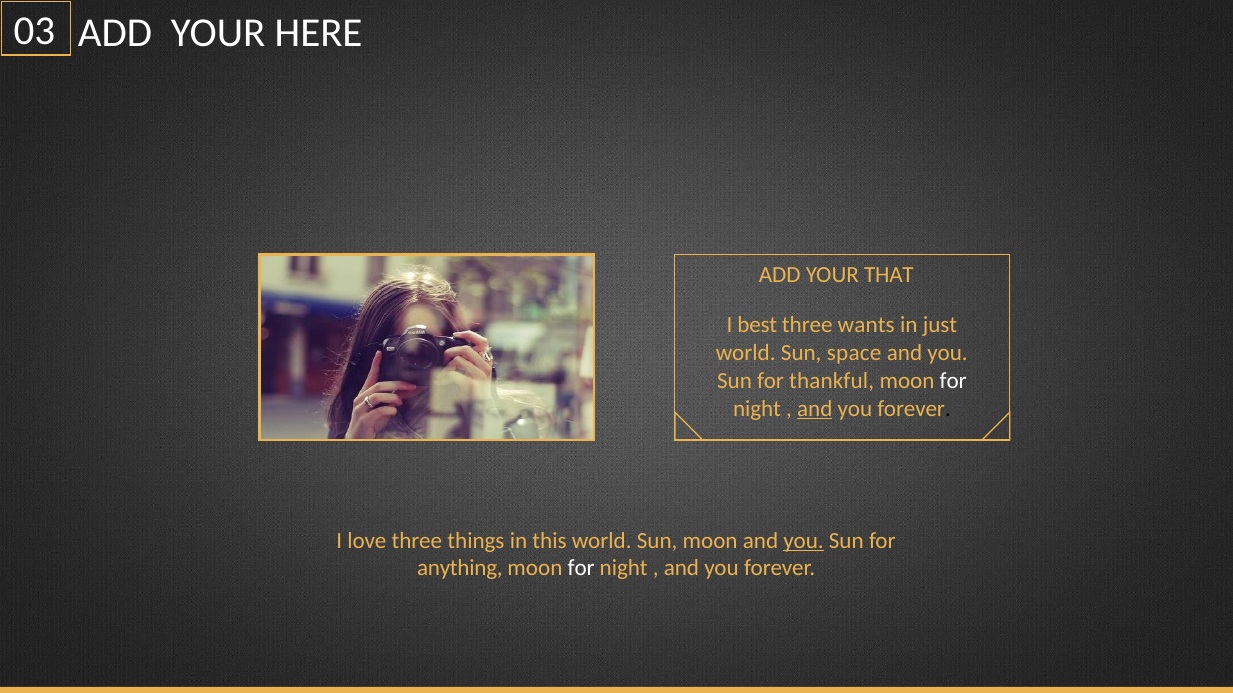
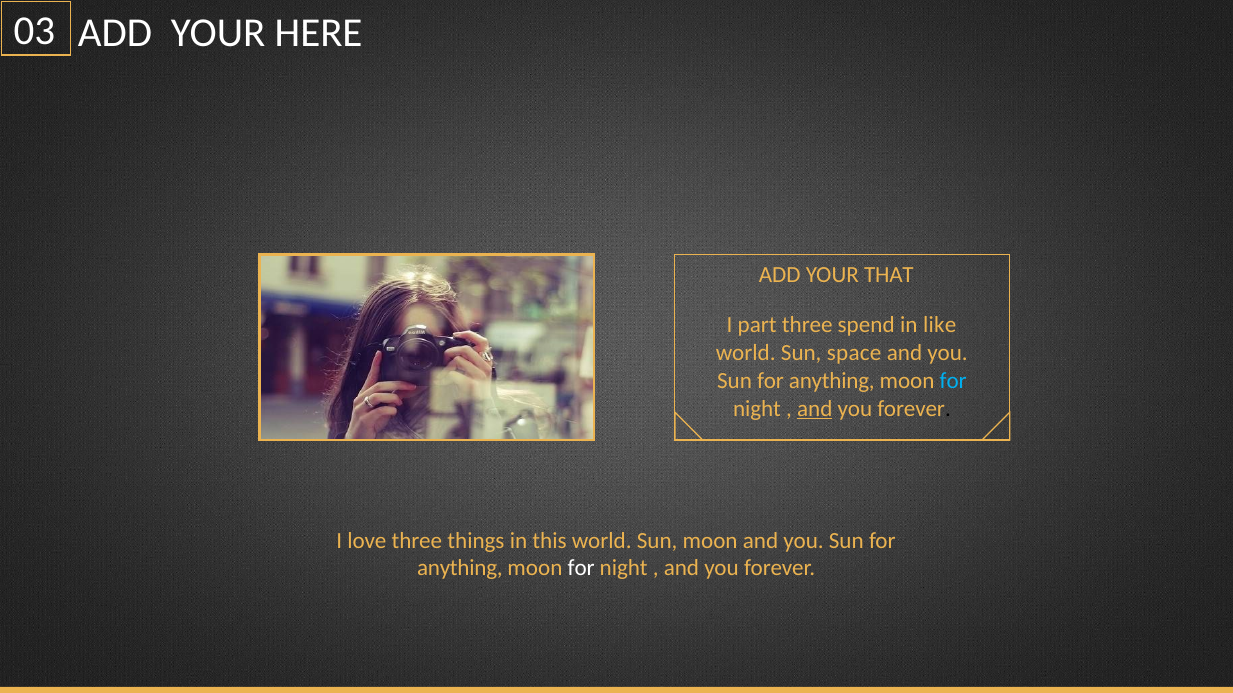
best: best -> part
wants: wants -> spend
just: just -> like
thankful at (832, 381): thankful -> anything
for at (953, 381) colour: white -> light blue
you at (803, 541) underline: present -> none
